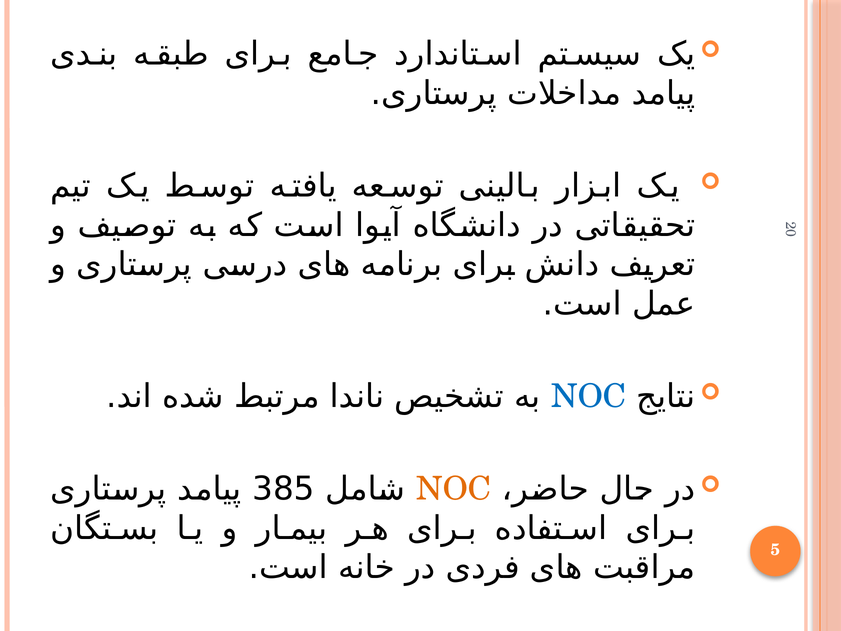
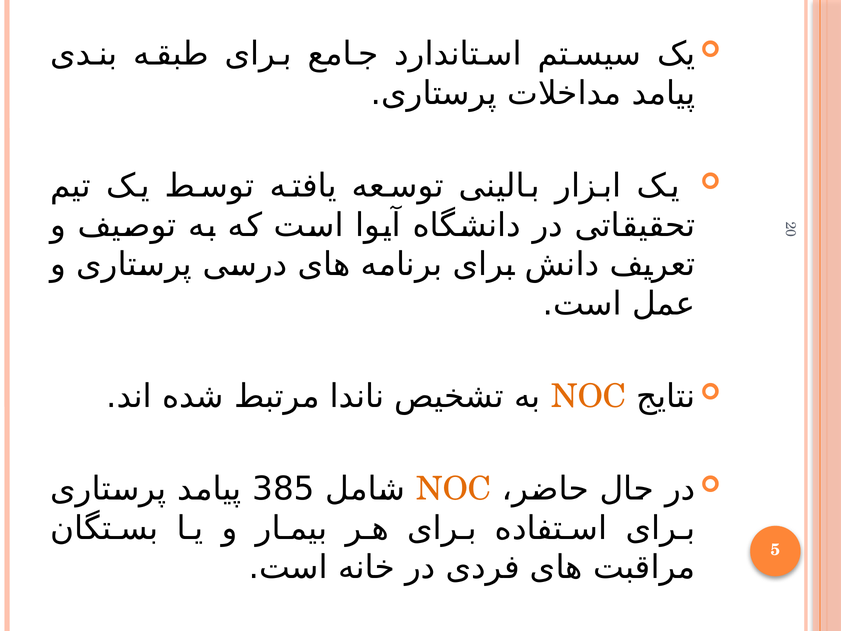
NOC at (589, 396) colour: blue -> orange
